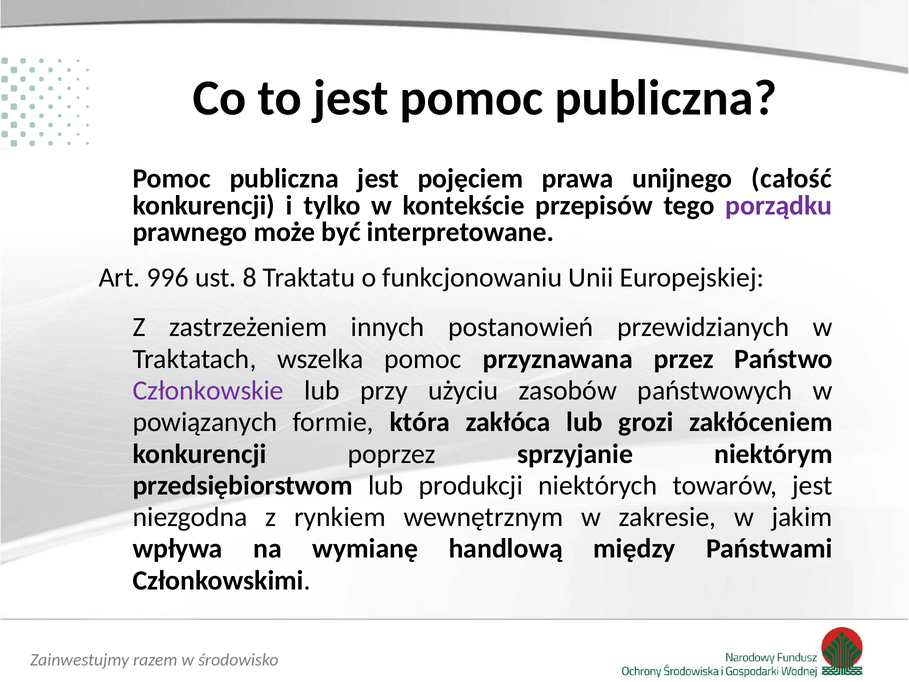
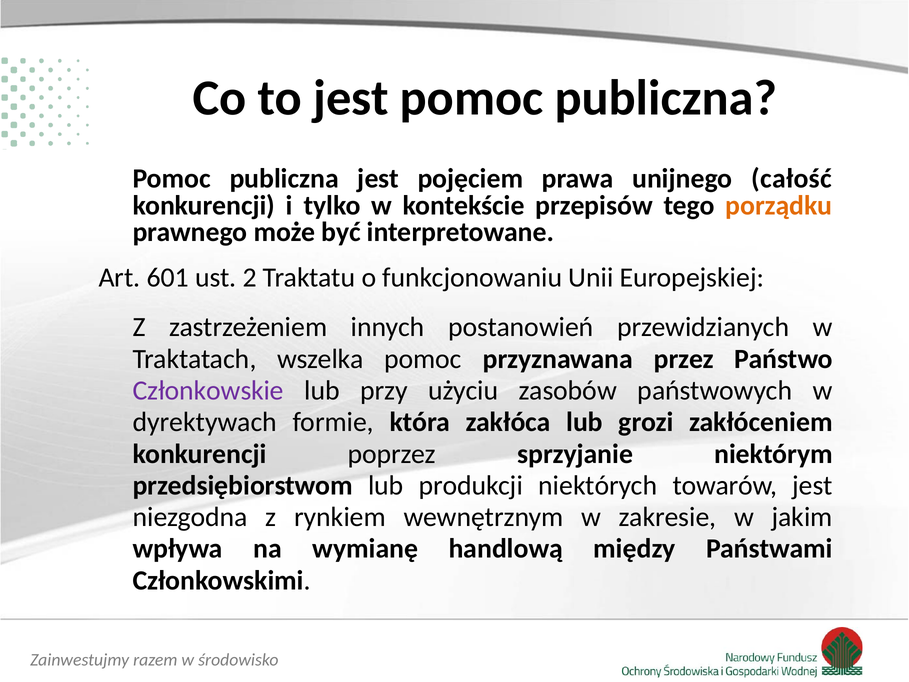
porządku colour: purple -> orange
996: 996 -> 601
8: 8 -> 2
powiązanych: powiązanych -> dyrektywach
